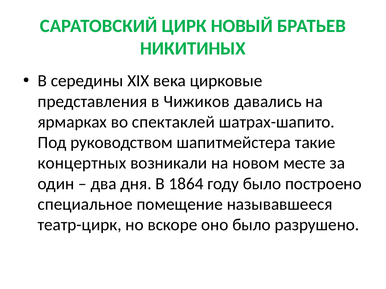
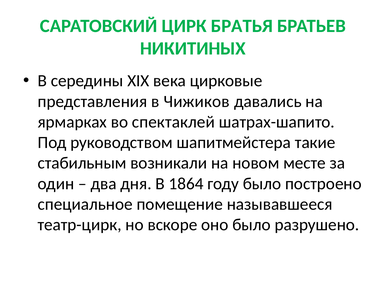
НОВЫЙ: НОВЫЙ -> БРАТЬЯ
концертных: концертных -> стабильным
